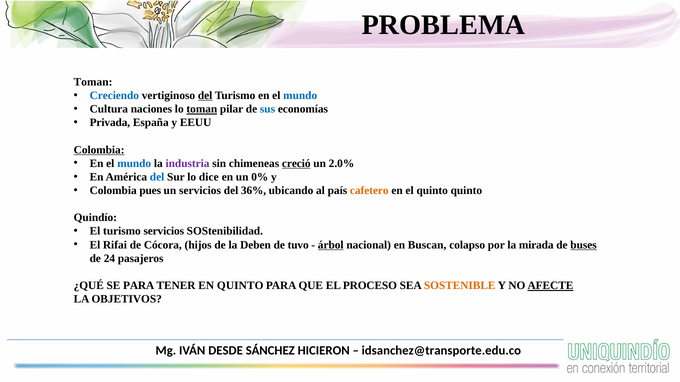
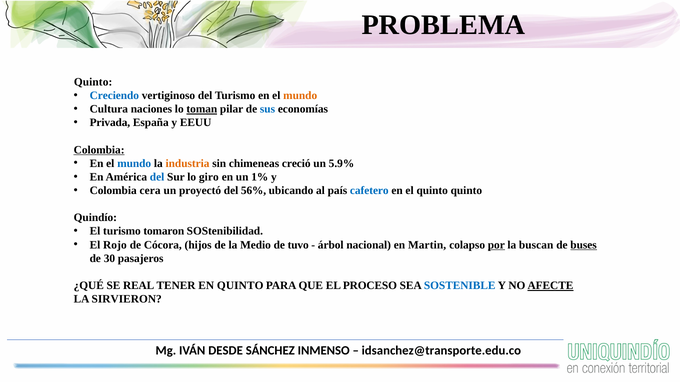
Toman at (93, 82): Toman -> Quinto
del at (205, 96) underline: present -> none
mundo at (300, 96) colour: blue -> orange
industria colour: purple -> orange
creció underline: present -> none
2.0%: 2.0% -> 5.9%
dice: dice -> giro
0%: 0% -> 1%
pues: pues -> cera
un servicios: servicios -> proyectó
36%: 36% -> 56%
cafetero colour: orange -> blue
turismo servicios: servicios -> tomaron
Rifai: Rifai -> Rojo
Deben: Deben -> Medio
árbol underline: present -> none
Buscan: Buscan -> Martin
por underline: none -> present
mirada: mirada -> buscan
24: 24 -> 30
SE PARA: PARA -> REAL
SOSTENIBLE colour: orange -> blue
OBJETIVOS: OBJETIVOS -> SIRVIERON
HICIERON: HICIERON -> INMENSO
